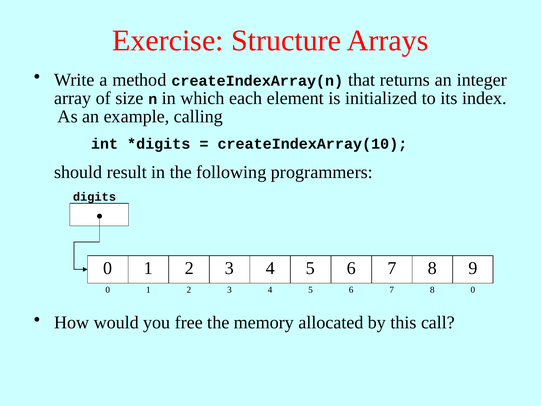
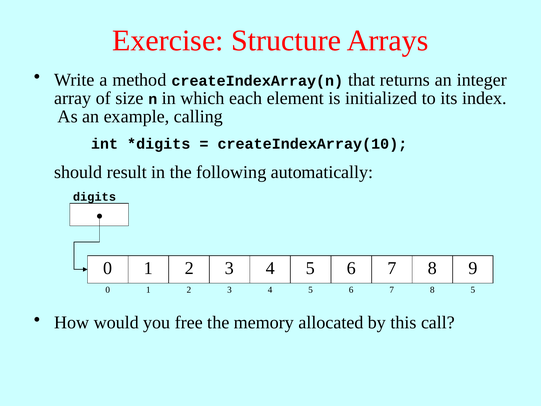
programmers: programmers -> automatically
8 0: 0 -> 5
